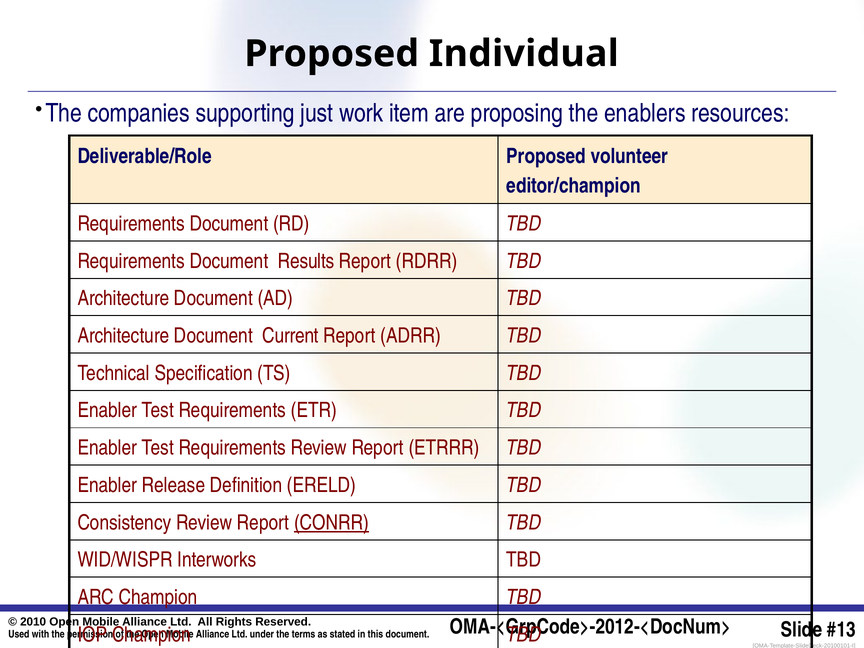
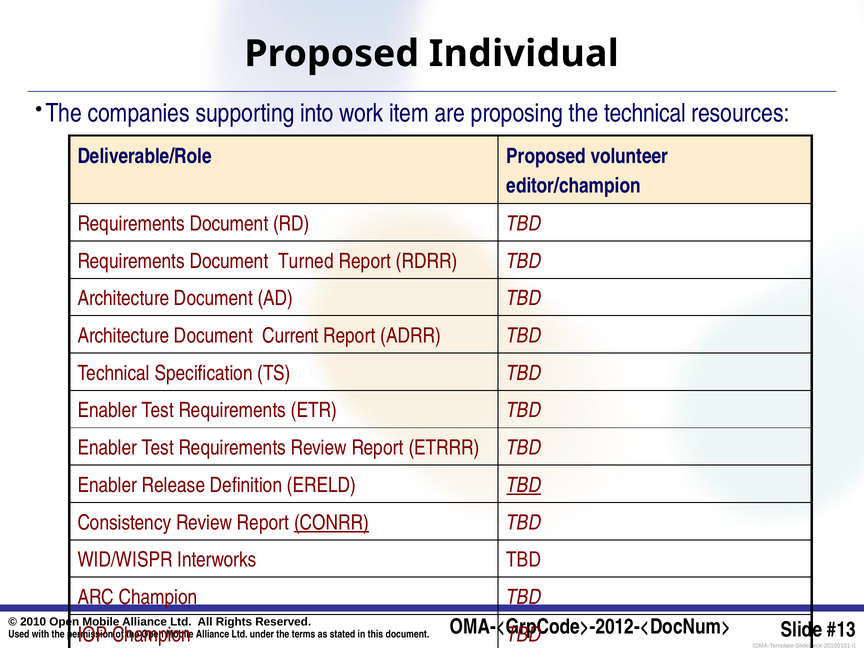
just: just -> into
the enablers: enablers -> technical
Results: Results -> Turned
TBD at (524, 485) underline: none -> present
